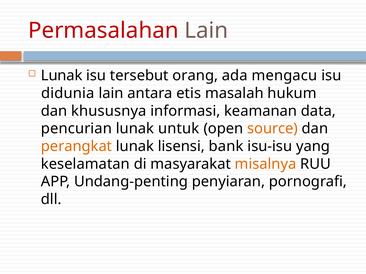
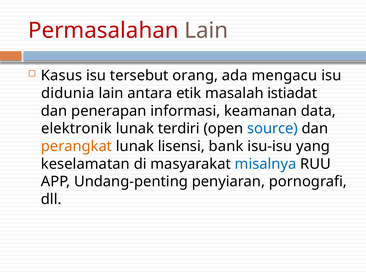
Lunak at (62, 76): Lunak -> Kasus
etis: etis -> etik
hukum: hukum -> istiadat
khususnya: khususnya -> penerapan
pencurian: pencurian -> elektronik
untuk: untuk -> terdiri
source colour: orange -> blue
misalnya colour: orange -> blue
